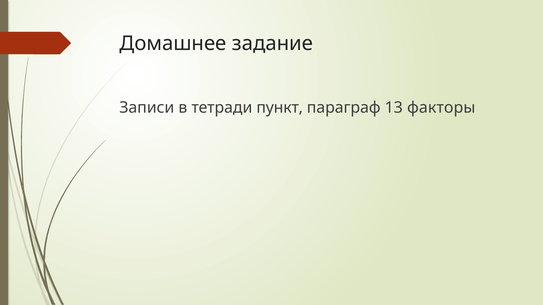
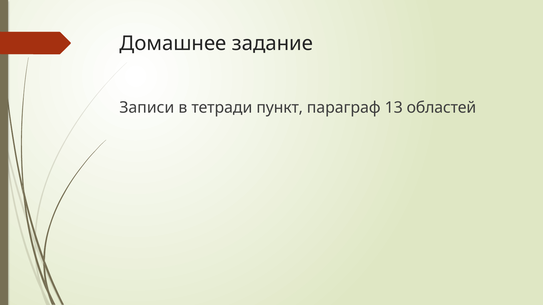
факторы: факторы -> областей
